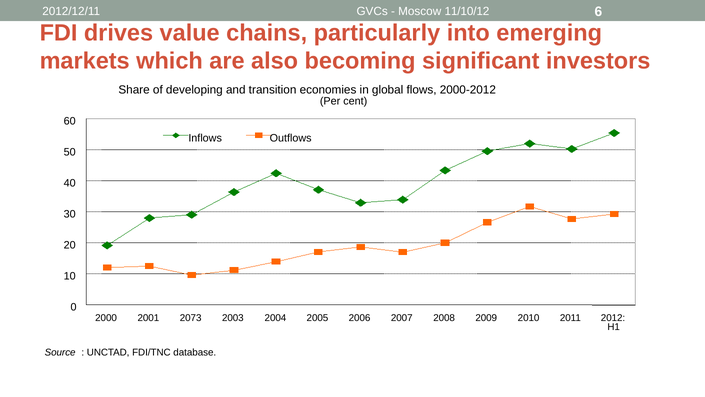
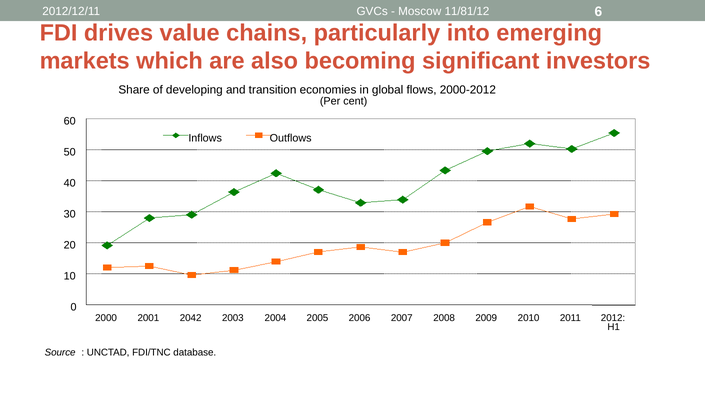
11/10/12: 11/10/12 -> 11/81/12
2073: 2073 -> 2042
